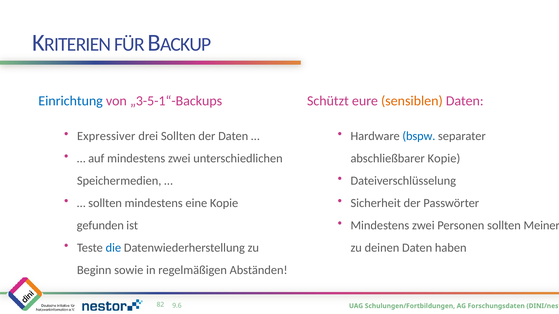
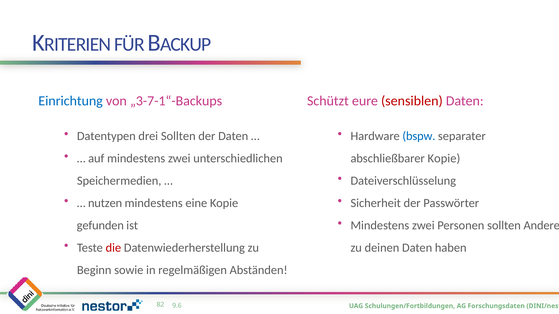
sensiblen colour: orange -> red
„3-5-1“-Backups: „3-5-1“-Backups -> „3-7-1“-Backups
Expressiver: Expressiver -> Datentypen
sollten at (105, 203): sollten -> nutzen
Meiner: Meiner -> Andere
die colour: blue -> red
